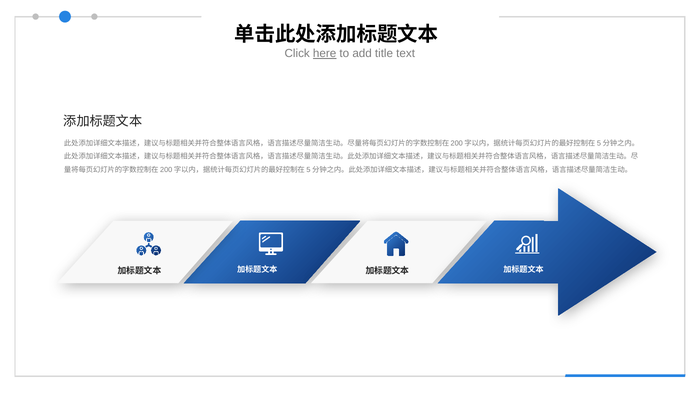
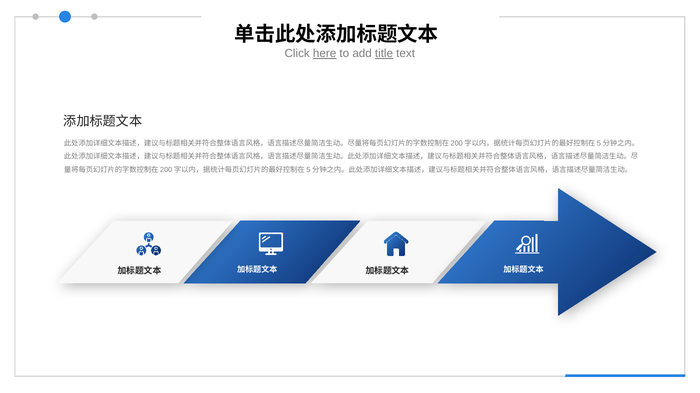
title underline: none -> present
